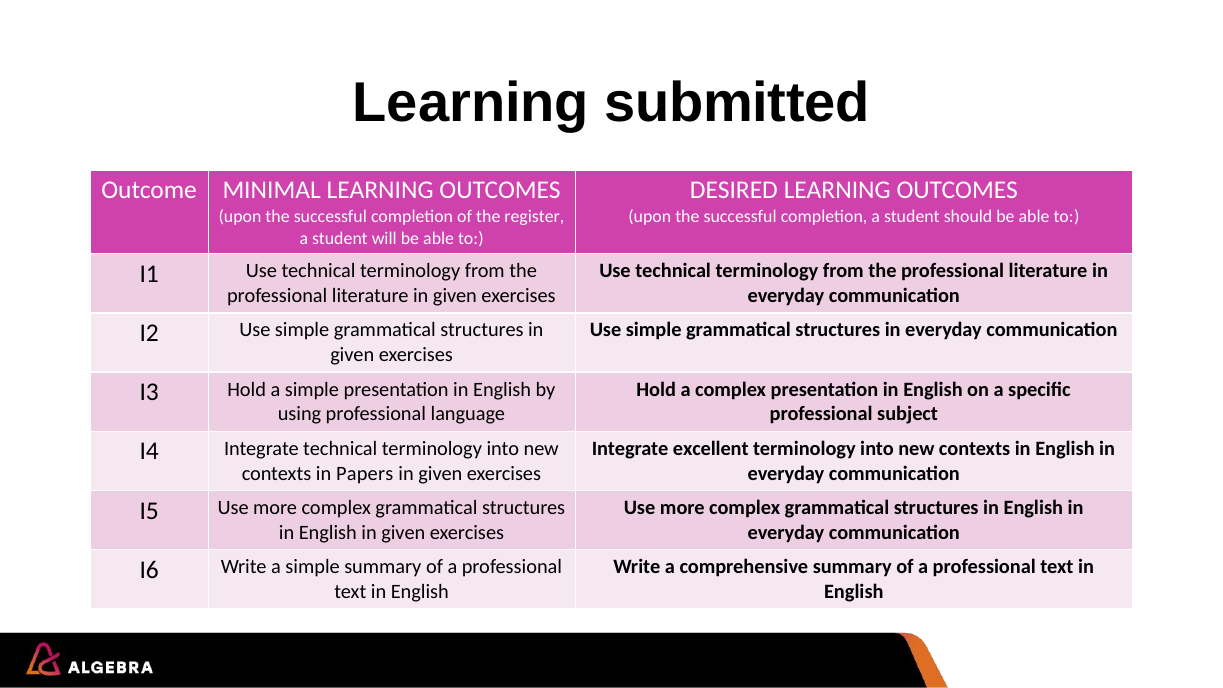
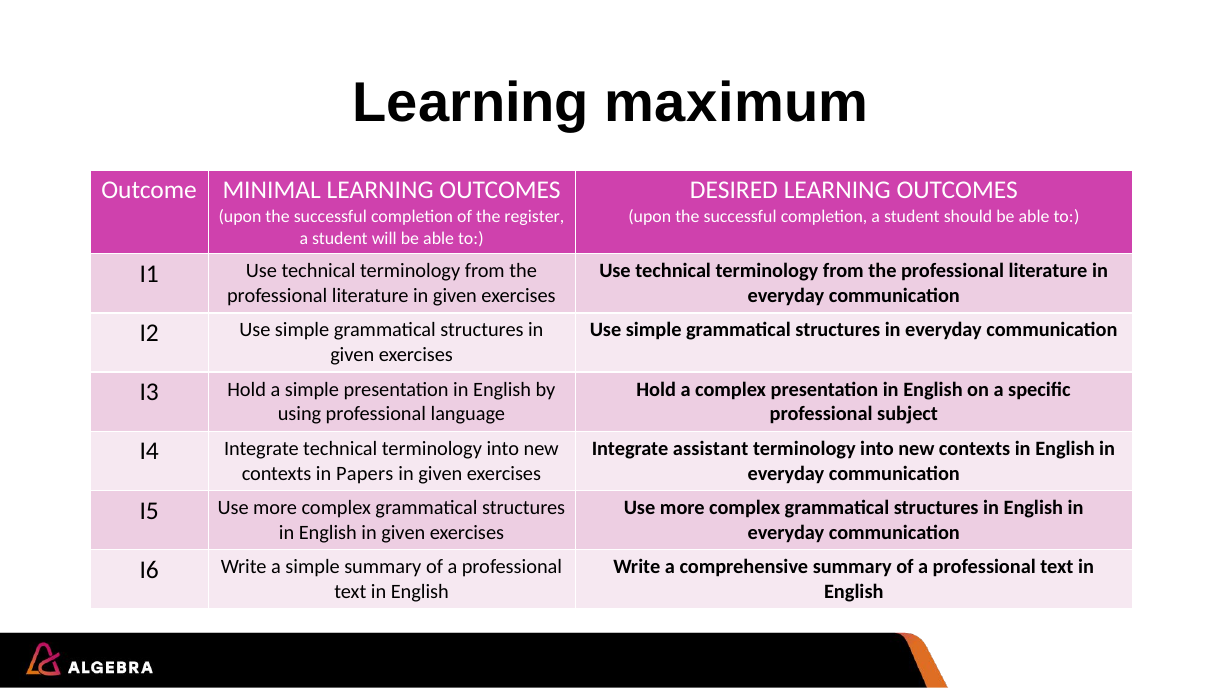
submitted: submitted -> maximum
excellent: excellent -> assistant
